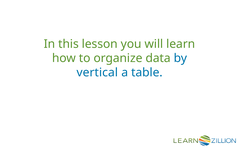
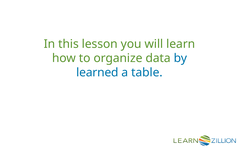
vertical: vertical -> learned
